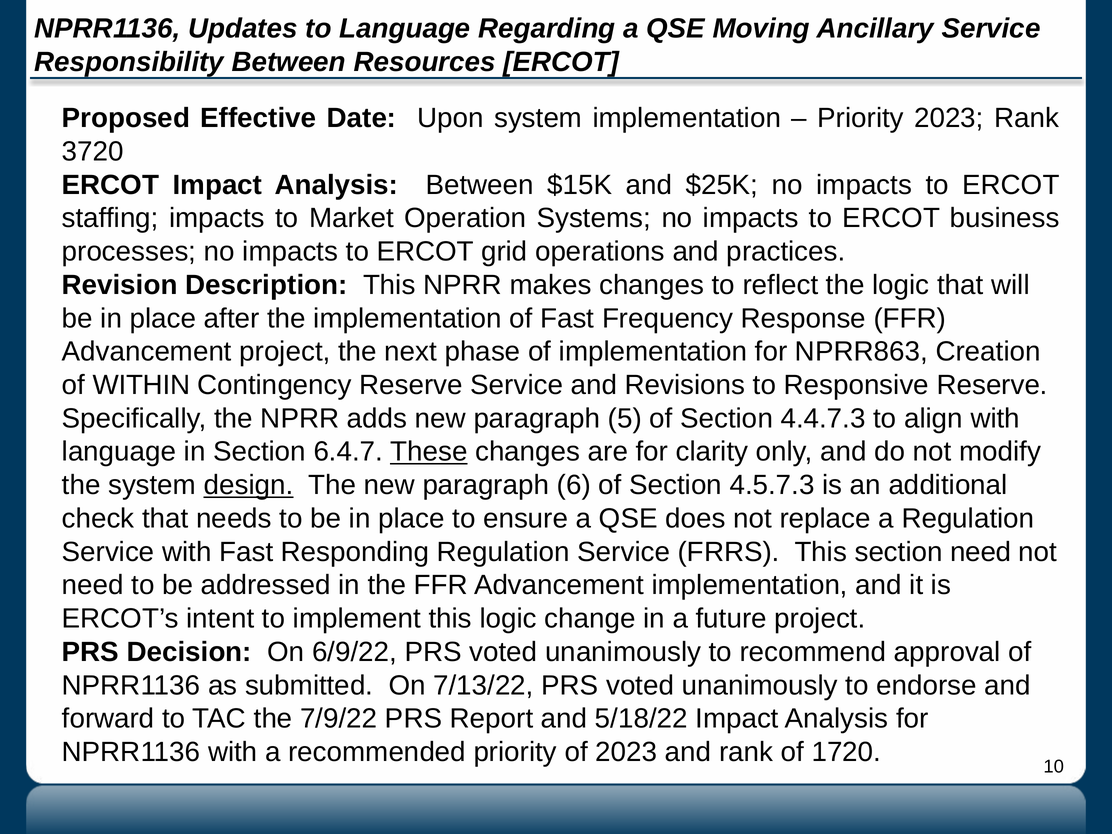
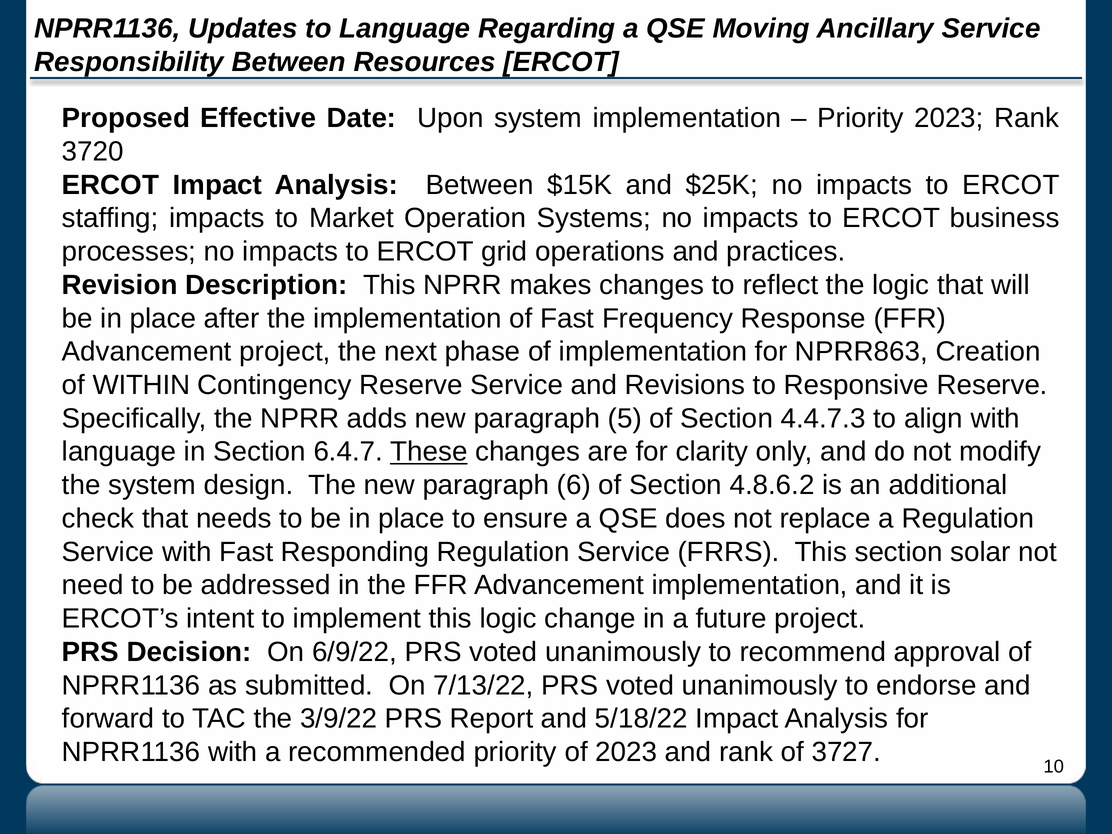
design underline: present -> none
4.5.7.3: 4.5.7.3 -> 4.8.6.2
section need: need -> solar
7/9/22: 7/9/22 -> 3/9/22
1720: 1720 -> 3727
